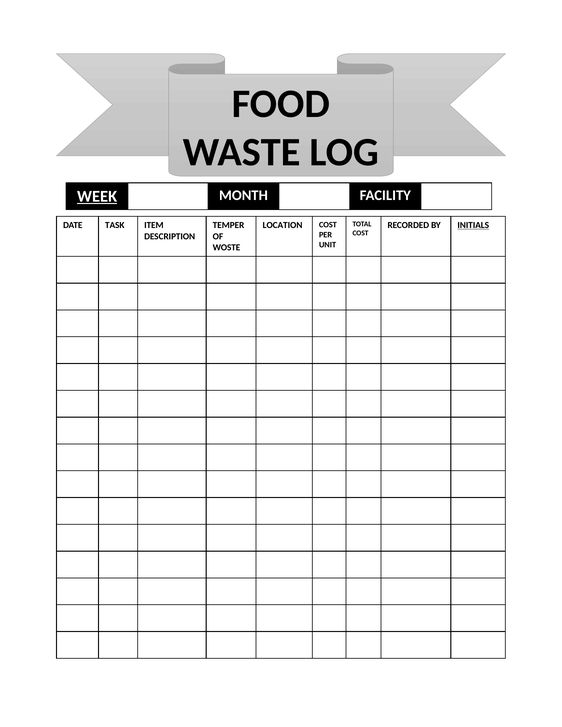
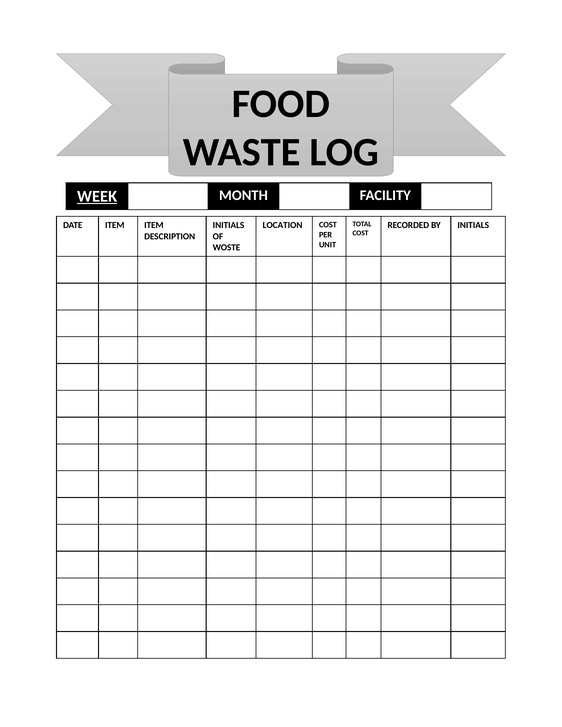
DATE TASK: TASK -> ITEM
TEMPER at (229, 225): TEMPER -> INITIALS
INITIALS at (473, 225) underline: present -> none
